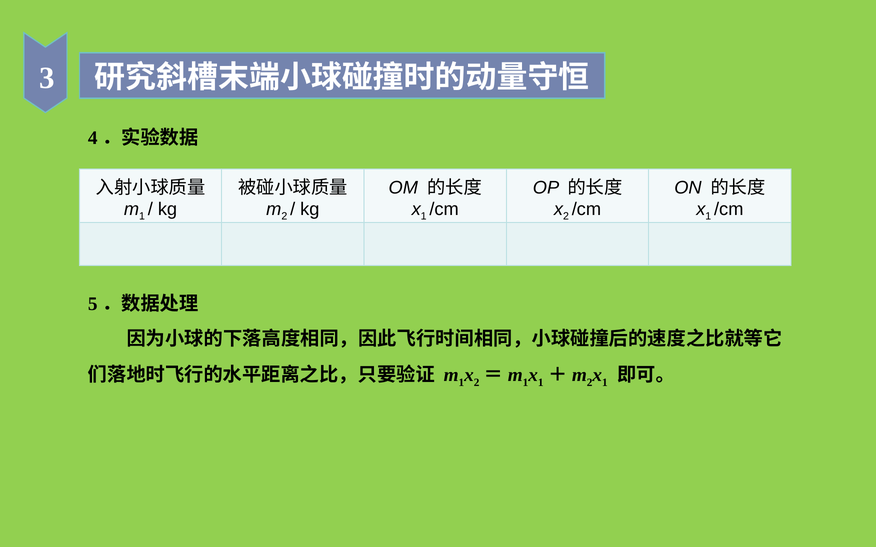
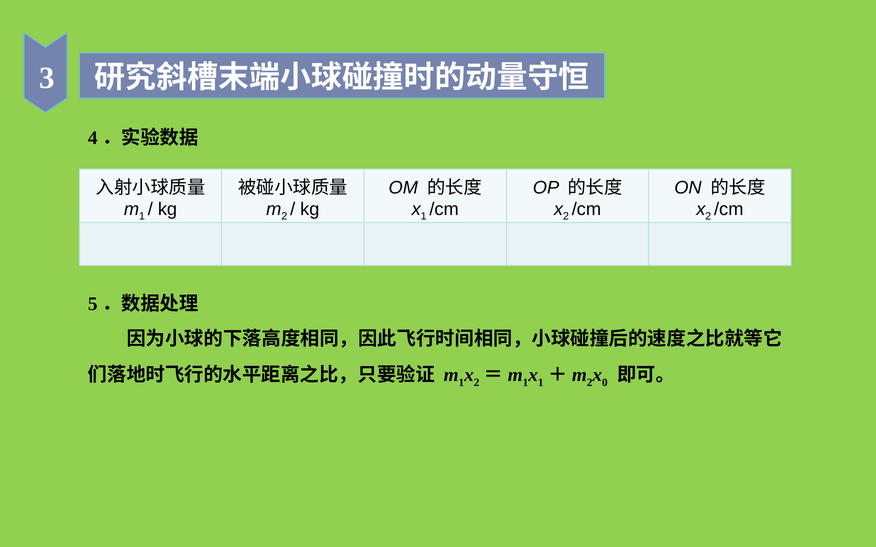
1 at (708, 217): 1 -> 2
1 at (605, 383): 1 -> 0
